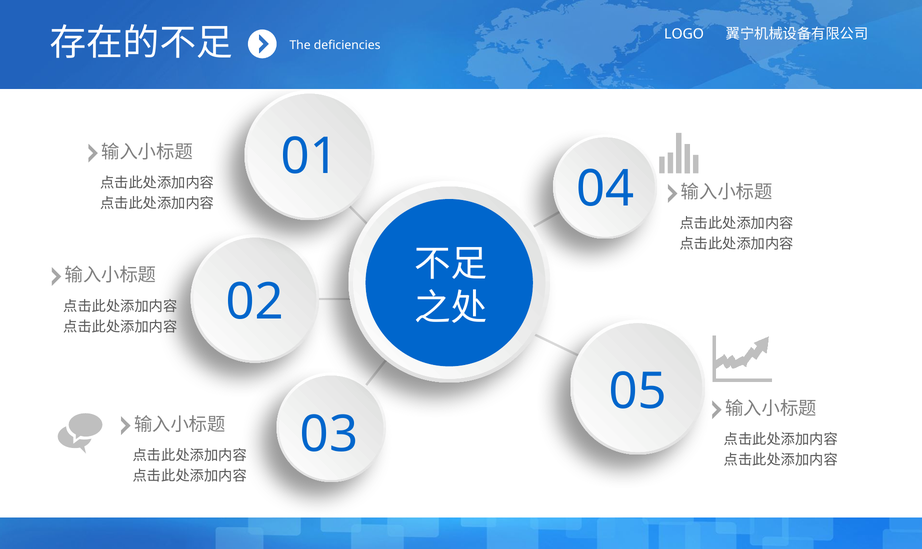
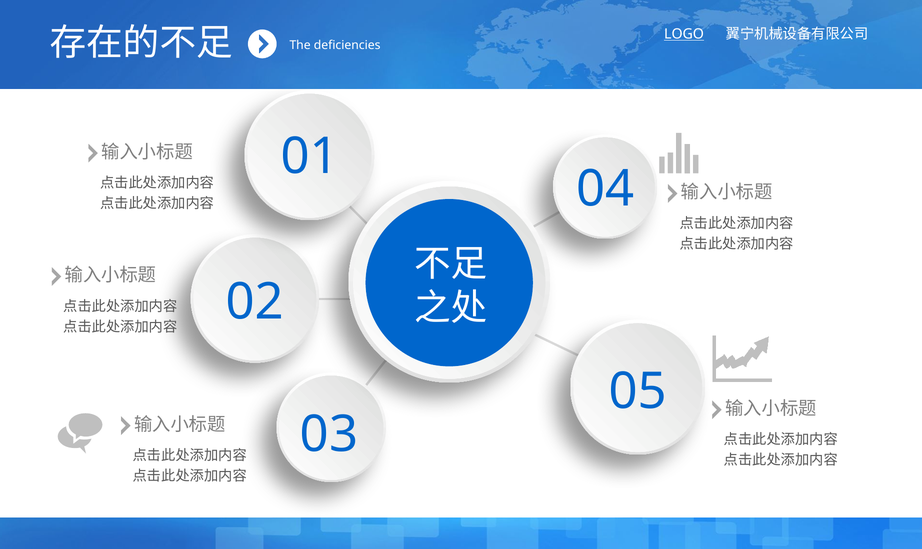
LOGO underline: none -> present
